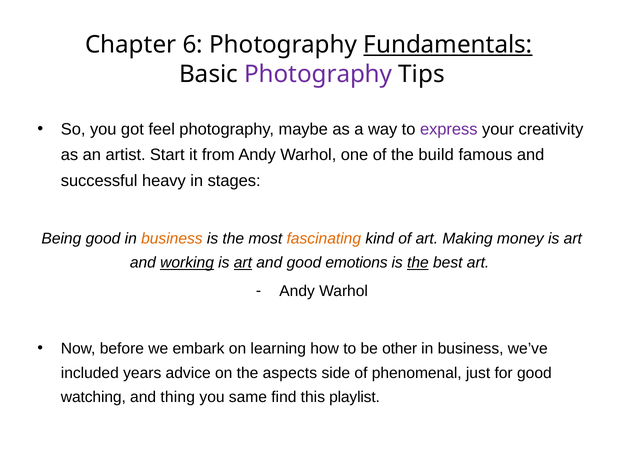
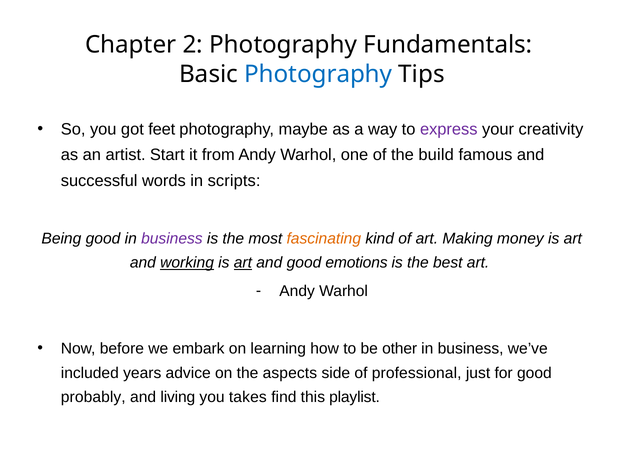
6: 6 -> 2
Fundamentals underline: present -> none
Photography at (318, 74) colour: purple -> blue
feel: feel -> feet
heavy: heavy -> words
stages: stages -> scripts
business at (172, 238) colour: orange -> purple
the at (418, 263) underline: present -> none
phenomenal: phenomenal -> professional
watching: watching -> probably
thing: thing -> living
same: same -> takes
